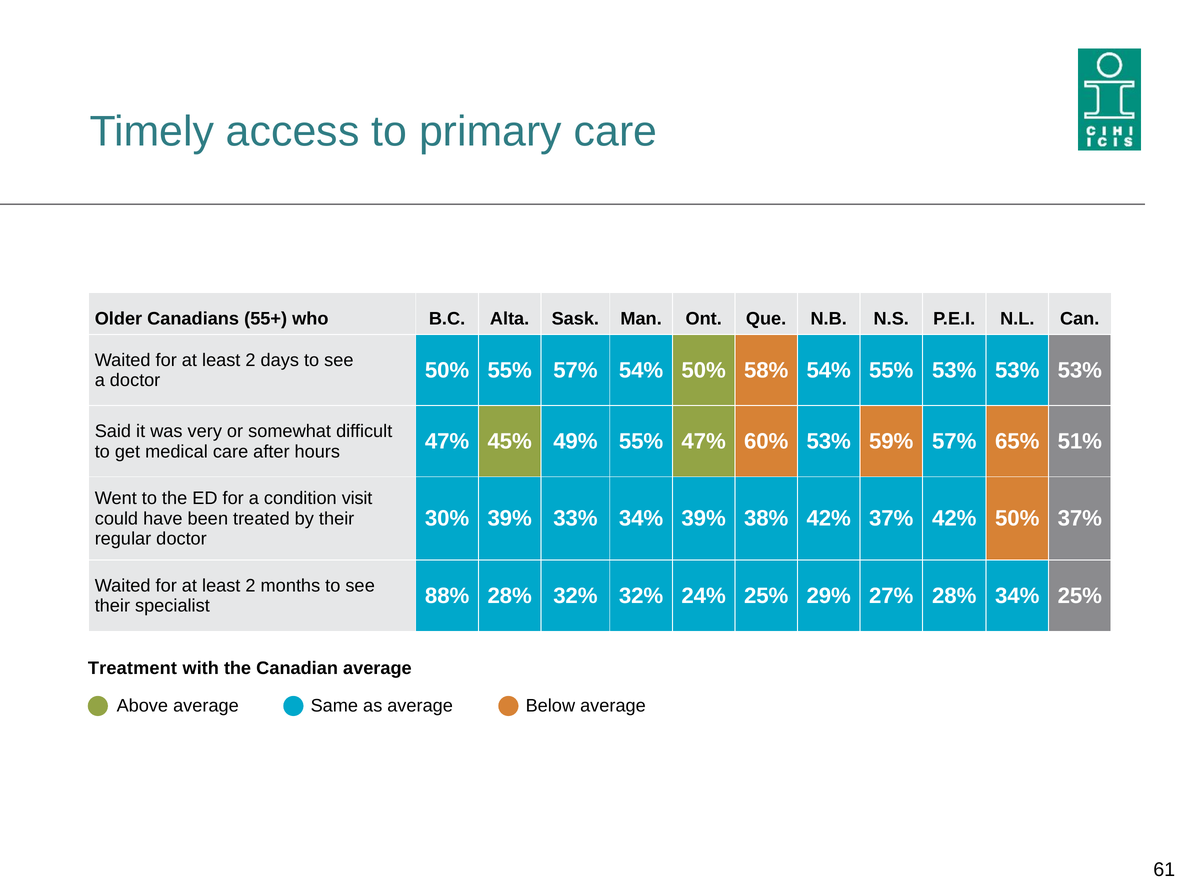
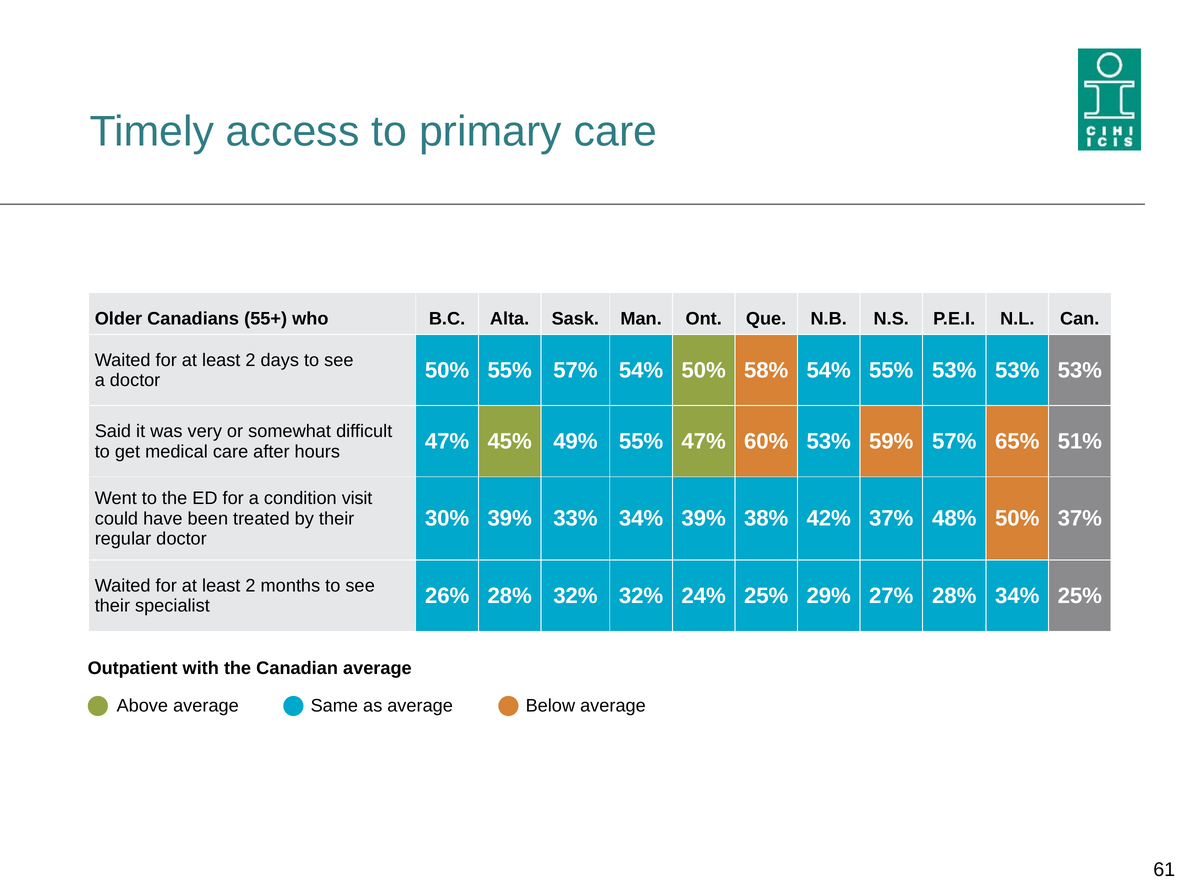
37% 42%: 42% -> 48%
88%: 88% -> 26%
Treatment: Treatment -> Outpatient
